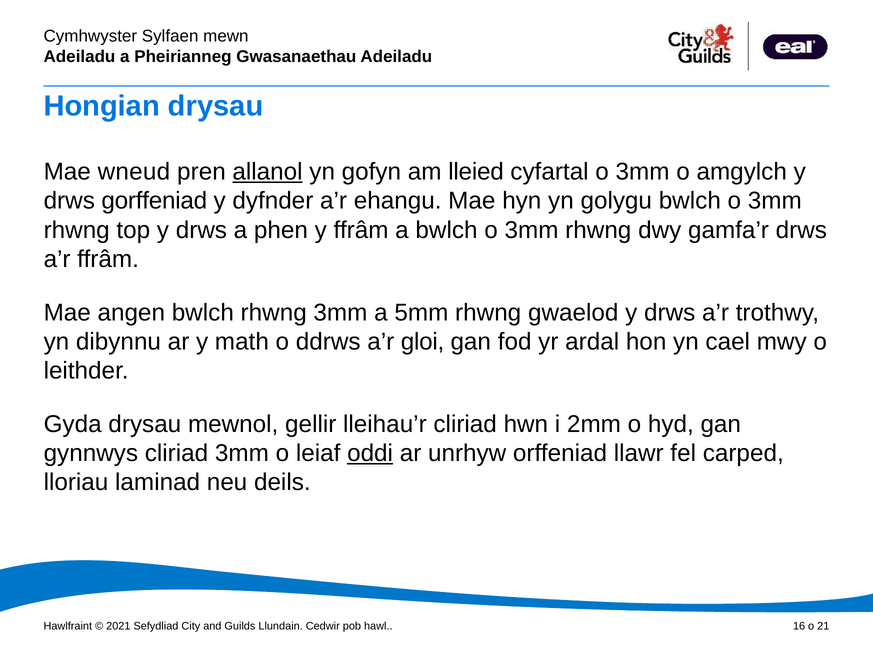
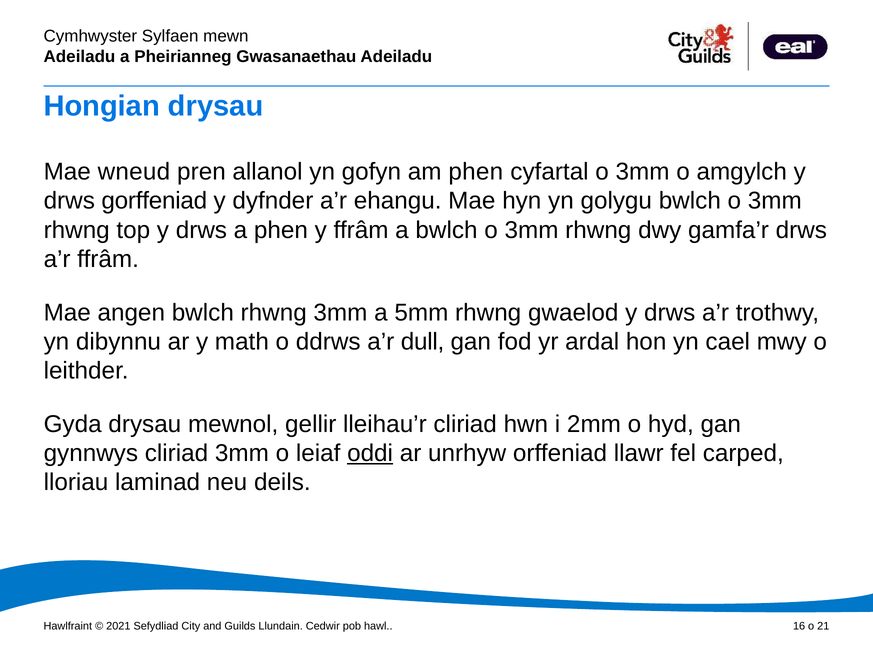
allanol underline: present -> none
am lleied: lleied -> phen
gloi: gloi -> dull
